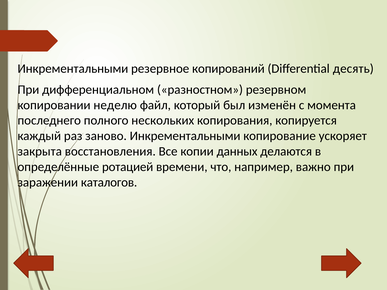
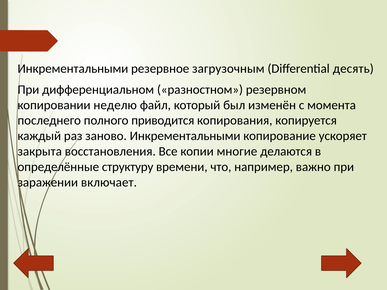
копирований: копирований -> загрузочным
нескольких: нескольких -> приводится
данных: данных -> многие
ротацией: ротацией -> структуру
каталогов: каталогов -> включает
